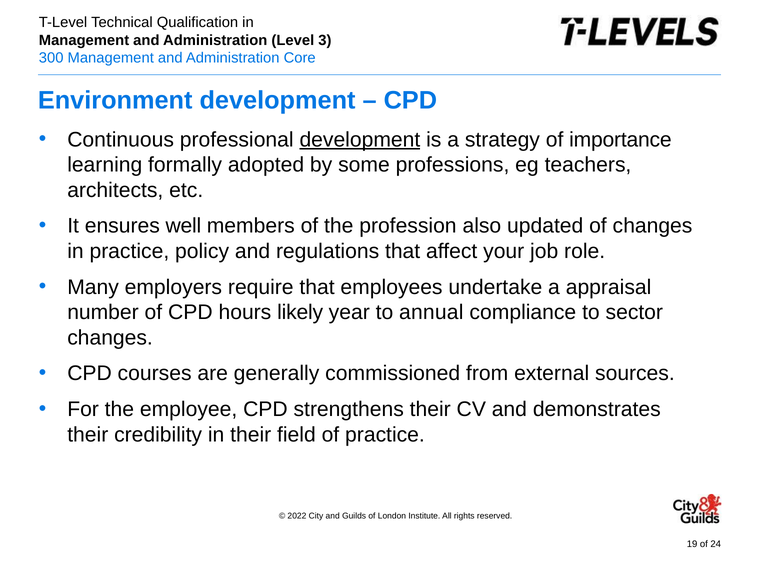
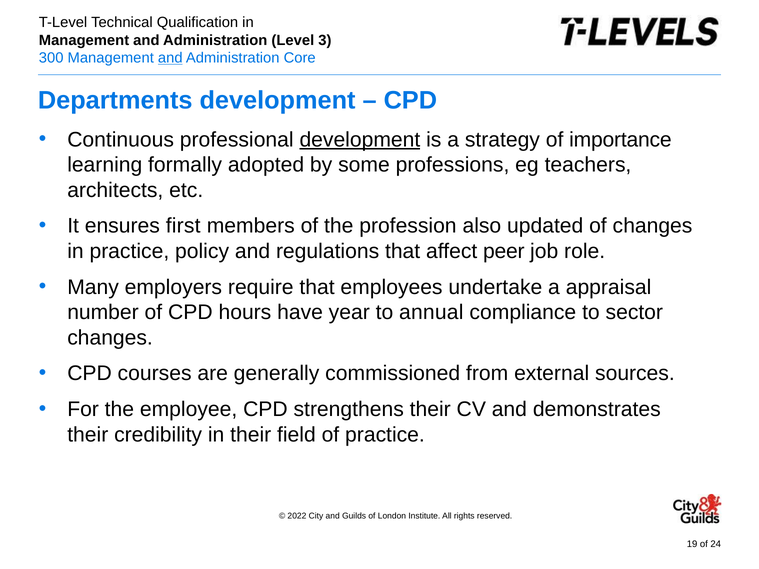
and at (170, 58) underline: none -> present
Environment: Environment -> Departments
well: well -> first
your: your -> peer
likely: likely -> have
